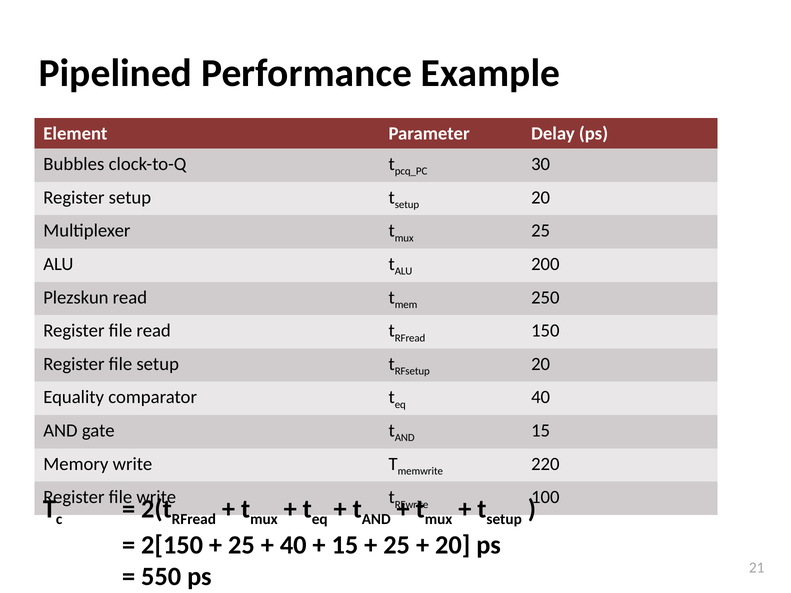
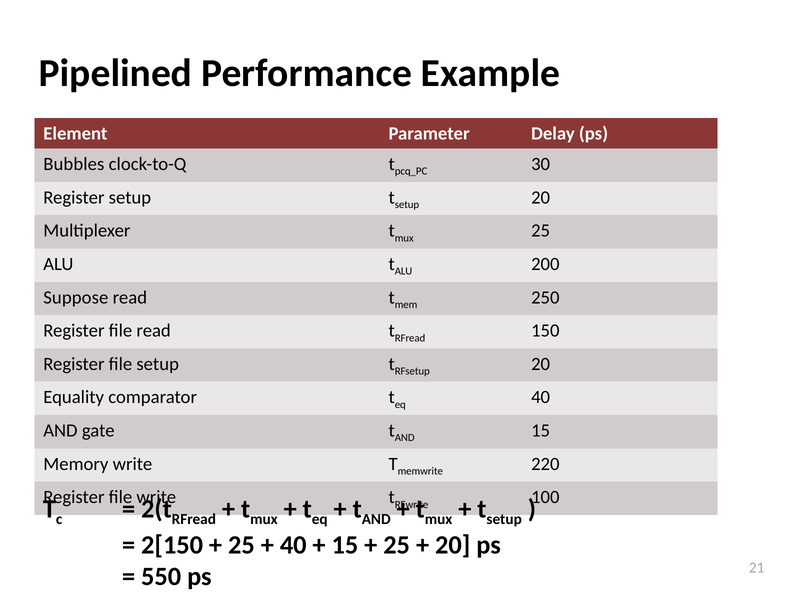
Plezskun: Plezskun -> Suppose
